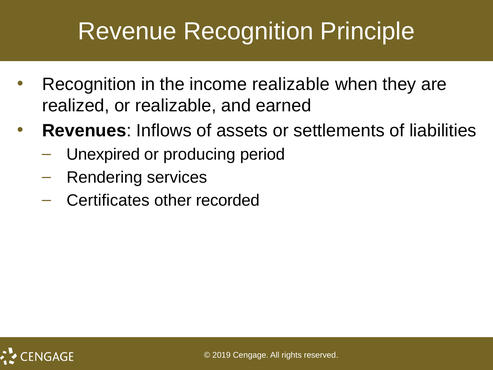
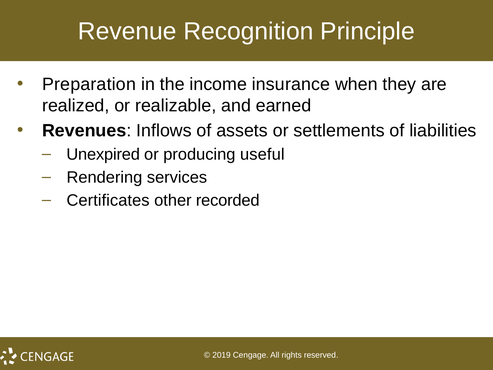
Recognition at (89, 84): Recognition -> Preparation
income realizable: realizable -> insurance
period: period -> useful
